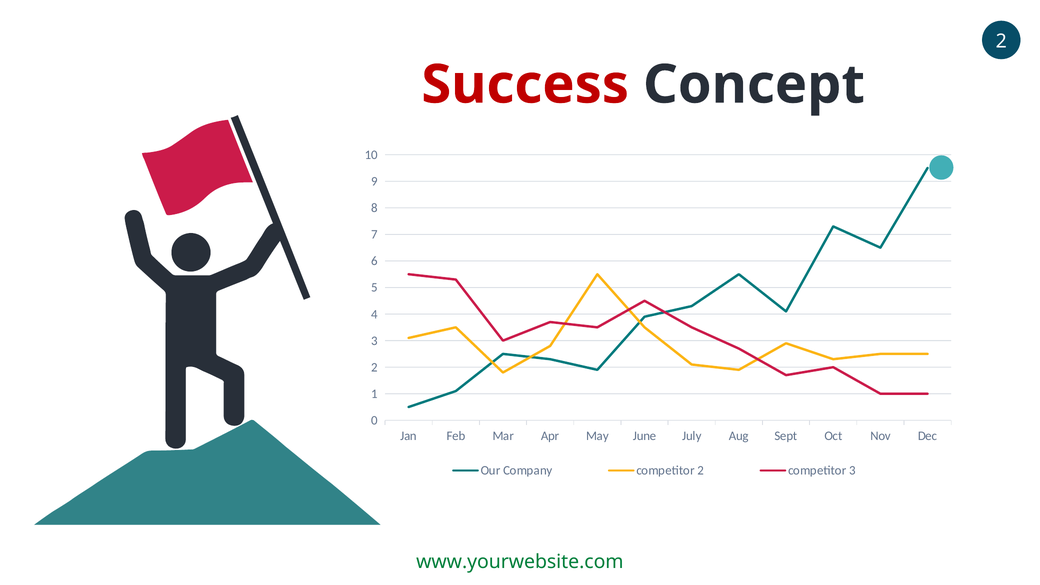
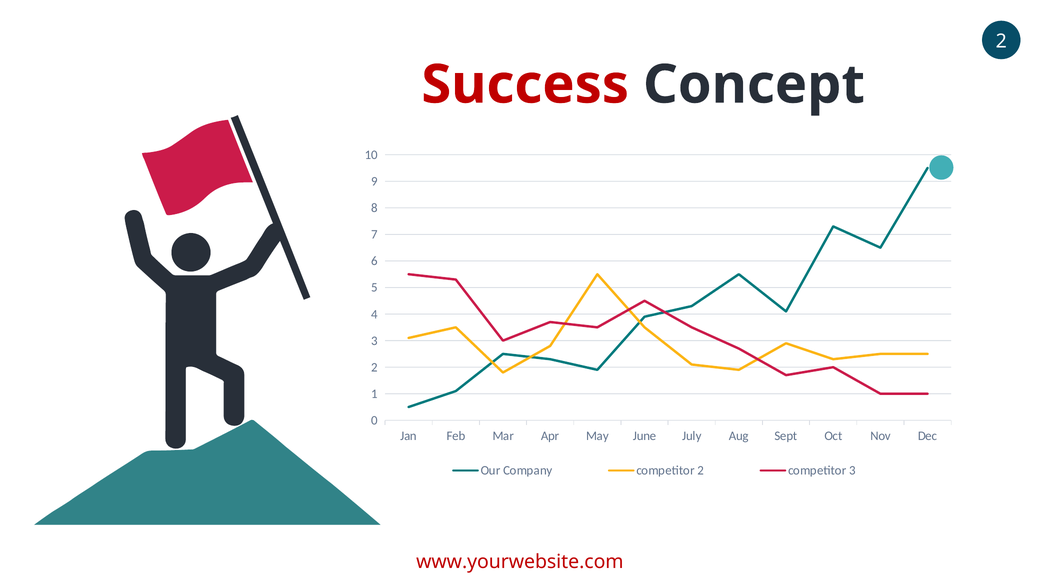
www.yourwebsite.com colour: green -> red
